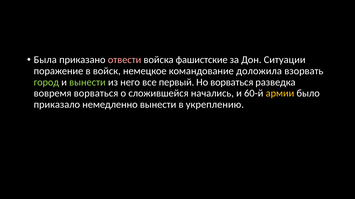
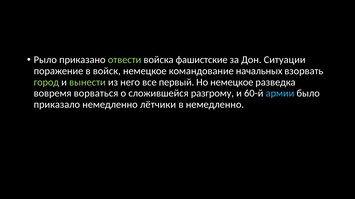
Была: Была -> Рыло
отвести colour: pink -> light green
доложила: доложила -> начальных
Но ворваться: ворваться -> немецкое
начались: начались -> разгрому
армии colour: yellow -> light blue
немедленно вынести: вынести -> лётчики
в укреплению: укреплению -> немедленно
